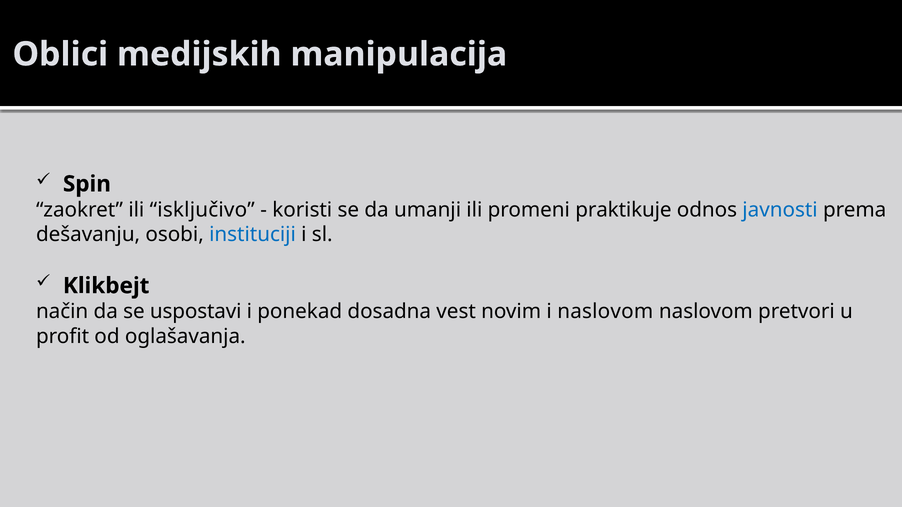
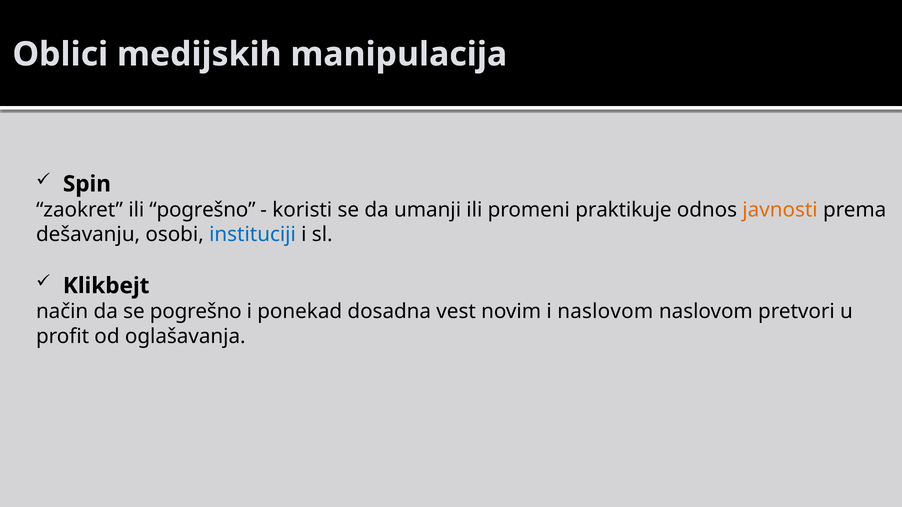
ili isključivo: isključivo -> pogrešno
javnosti colour: blue -> orange
se uspostavi: uspostavi -> pogrešno
